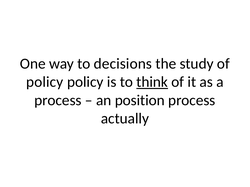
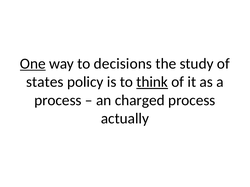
One underline: none -> present
policy at (45, 82): policy -> states
position: position -> charged
